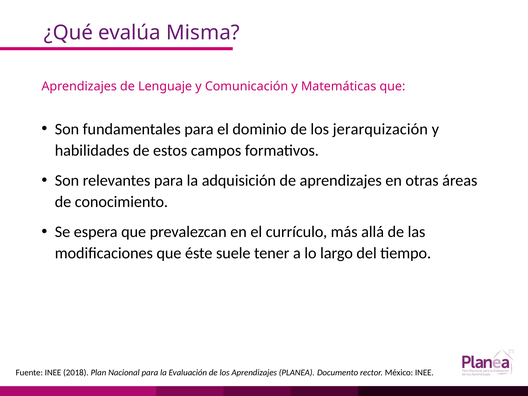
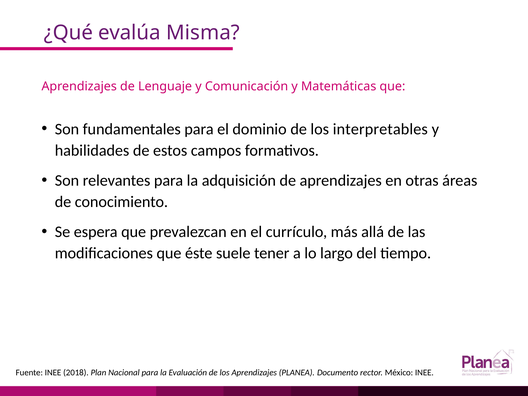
jerarquización: jerarquización -> interpretables
